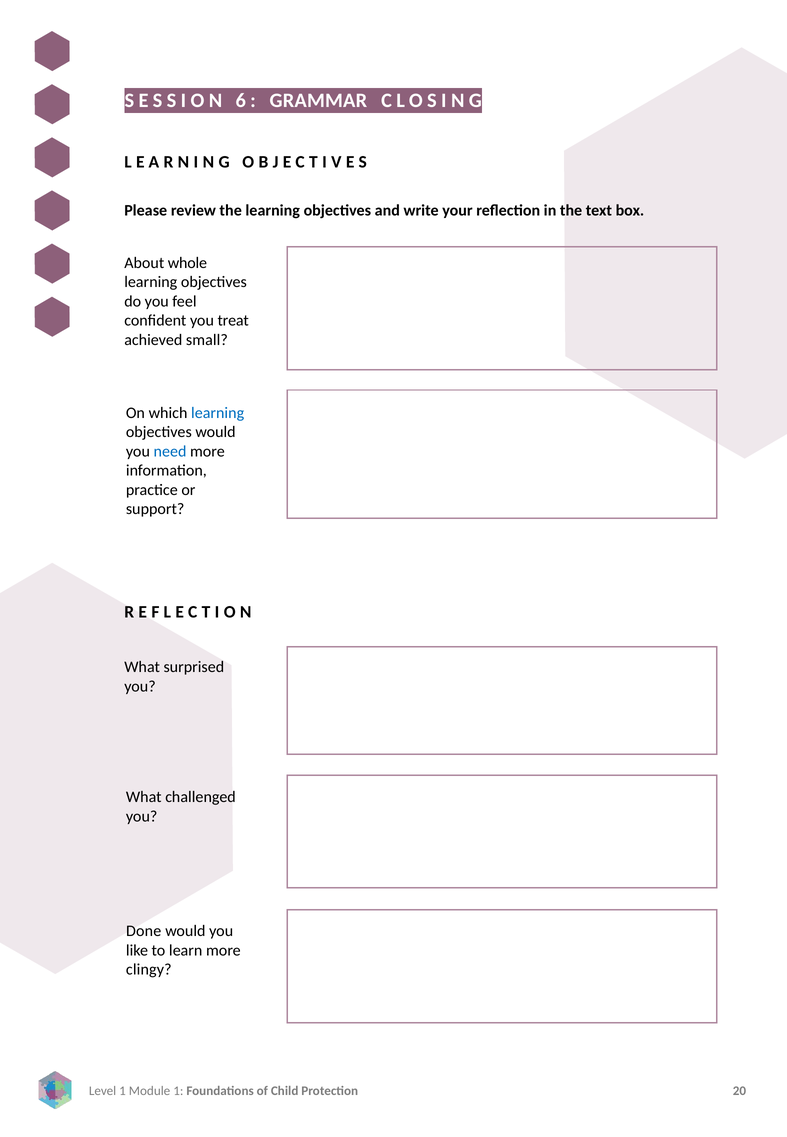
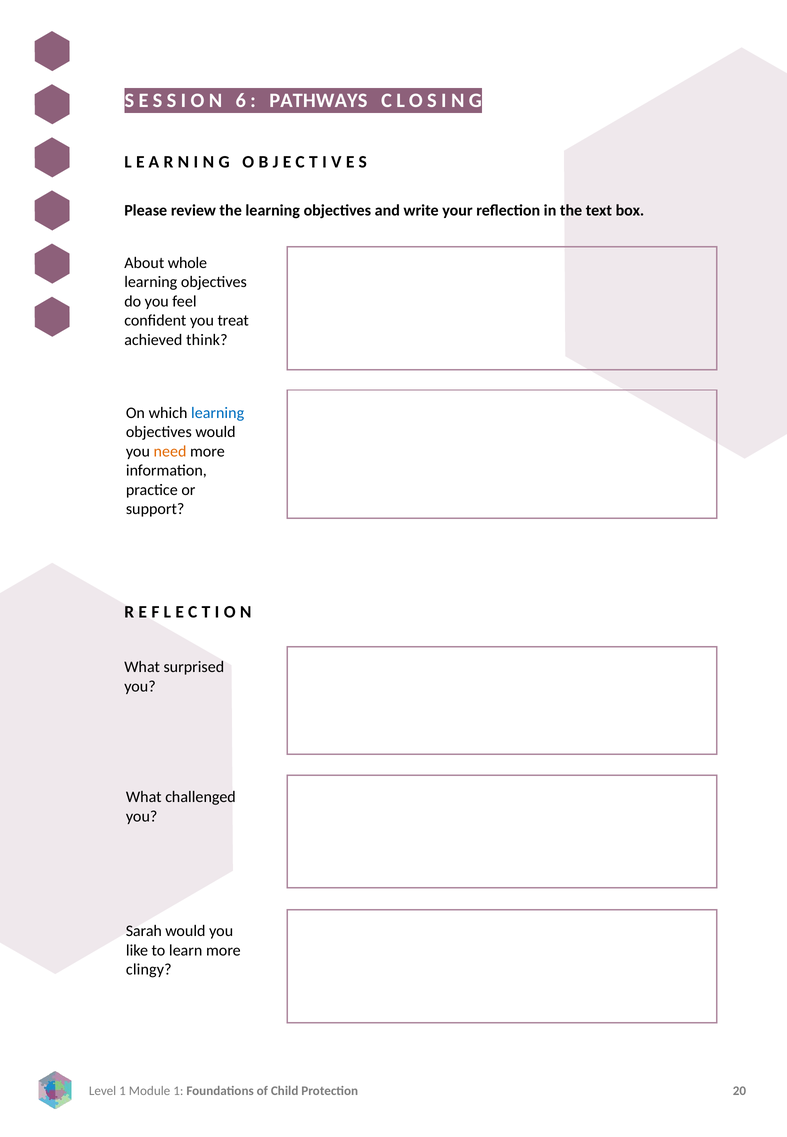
GRAMMAR: GRAMMAR -> PATHWAYS
small: small -> think
need colour: blue -> orange
Done: Done -> Sarah
